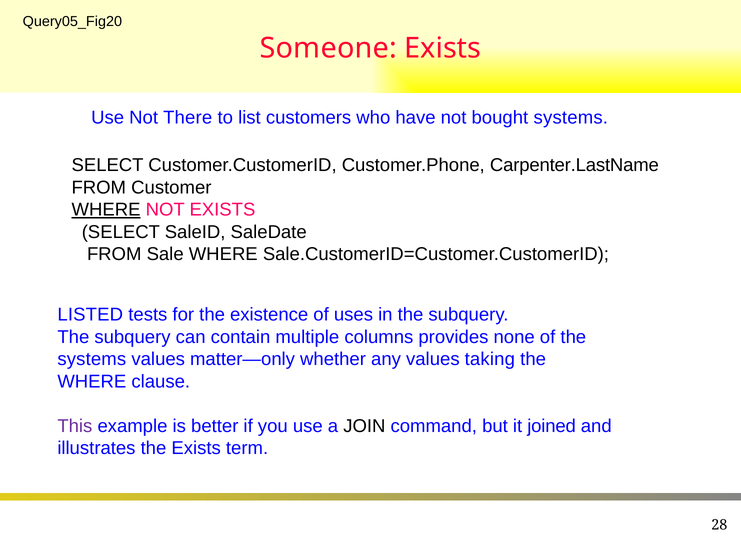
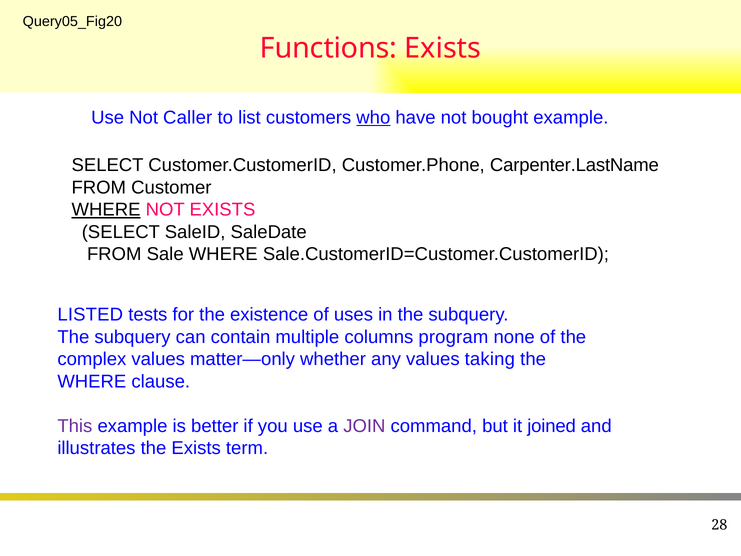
Someone: Someone -> Functions
There: There -> Caller
who underline: none -> present
bought systems: systems -> example
provides: provides -> program
systems at (92, 359): systems -> complex
JOIN colour: black -> purple
